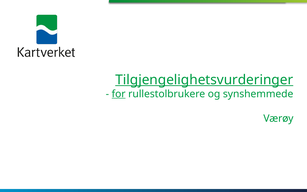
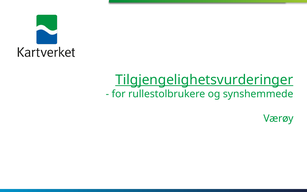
for underline: present -> none
